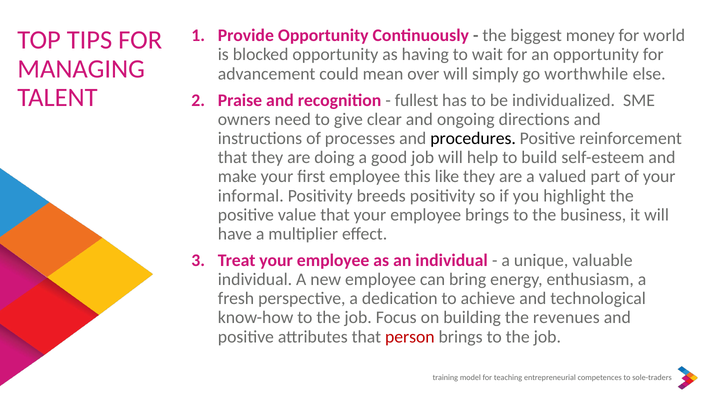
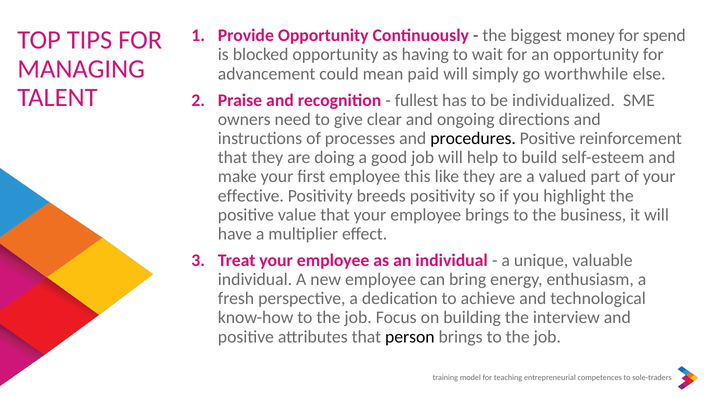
world: world -> spend
over: over -> paid
informal: informal -> effective
revenues: revenues -> interview
person colour: red -> black
